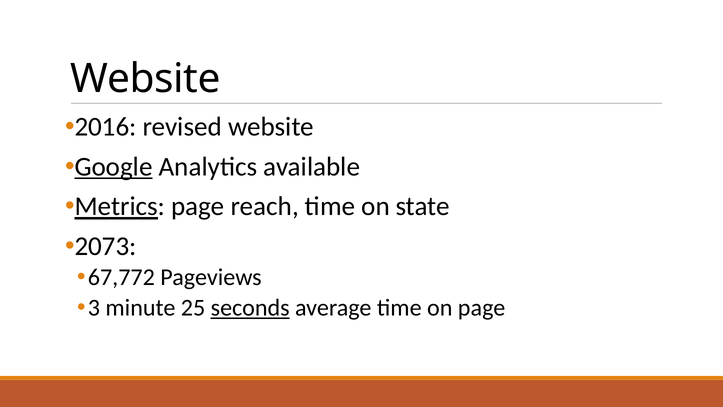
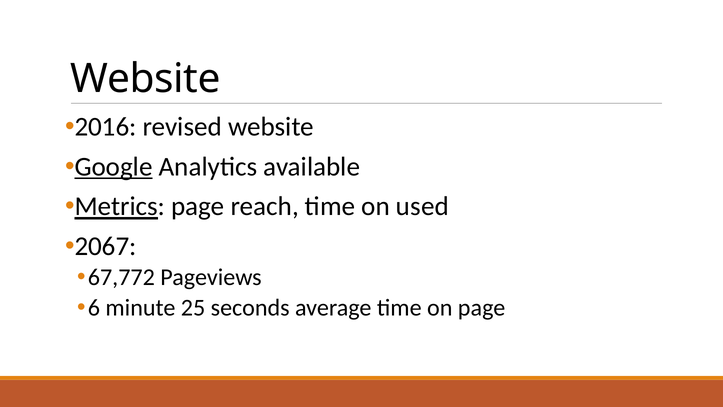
state: state -> used
2073: 2073 -> 2067
3: 3 -> 6
seconds underline: present -> none
